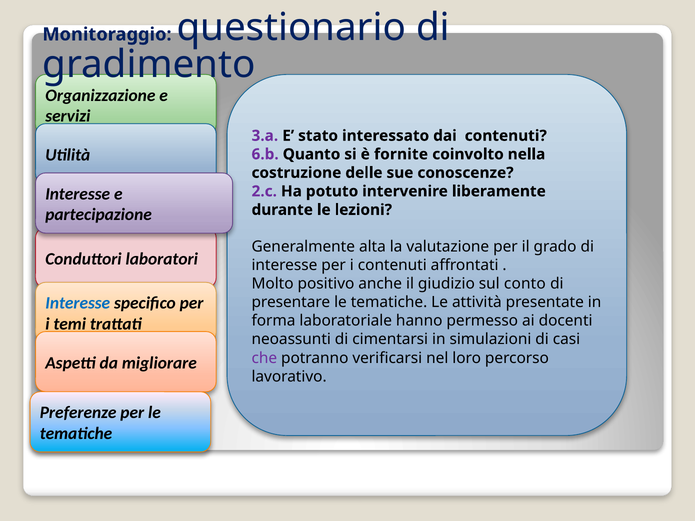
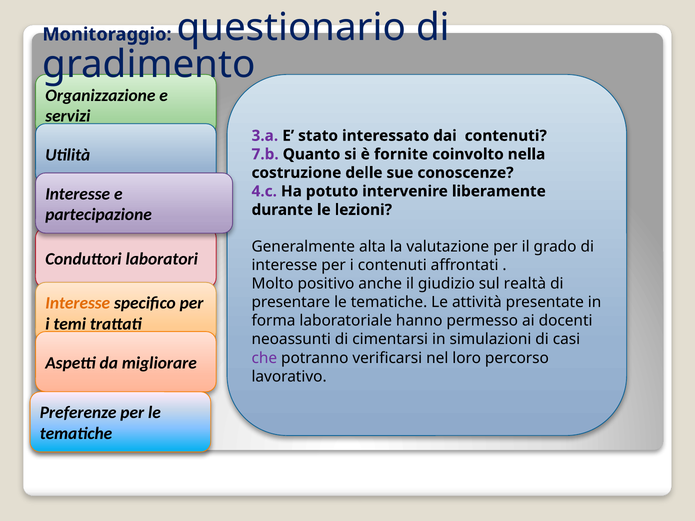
6.b: 6.b -> 7.b
2.c: 2.c -> 4.c
conto: conto -> realtà
Interesse at (78, 303) colour: blue -> orange
